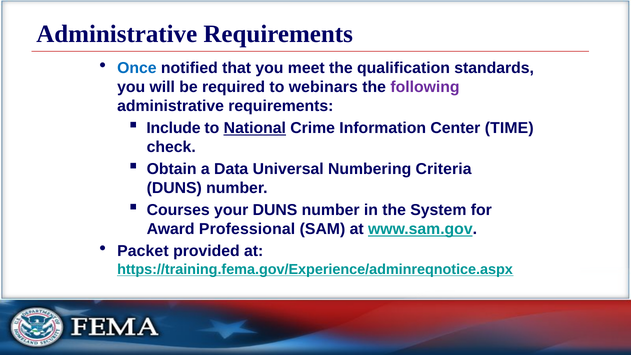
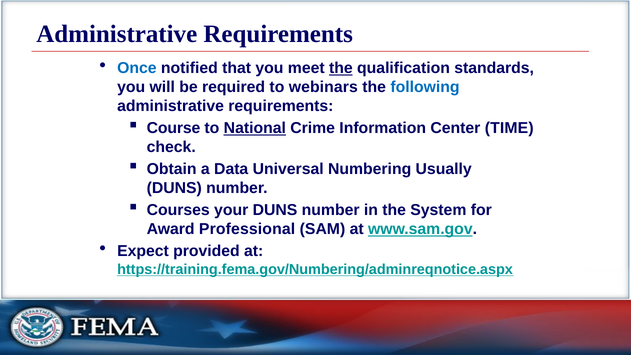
the at (341, 68) underline: none -> present
following colour: purple -> blue
Include: Include -> Course
Criteria: Criteria -> Usually
Packet: Packet -> Expect
https://training.fema.gov/Experience/adminreqnotice.aspx: https://training.fema.gov/Experience/adminreqnotice.aspx -> https://training.fema.gov/Numbering/adminreqnotice.aspx
